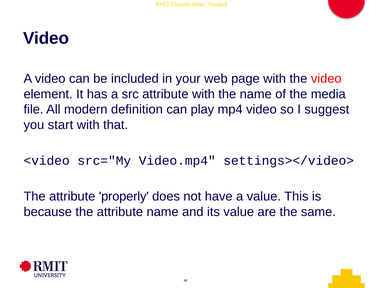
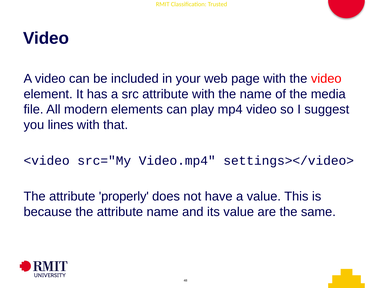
definition: definition -> elements
start: start -> lines
